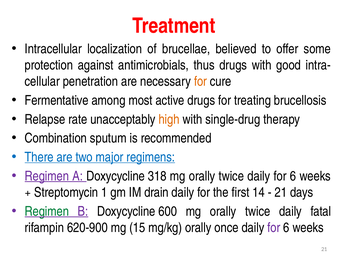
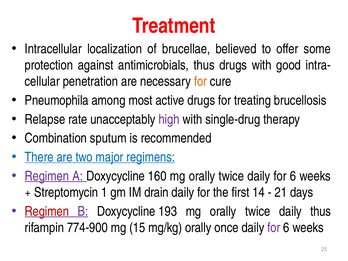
Fermentative: Fermentative -> Pneumophila
high colour: orange -> purple
318: 318 -> 160
Regimen at (47, 211) colour: green -> red
600: 600 -> 193
daily fatal: fatal -> thus
620-900: 620-900 -> 774-900
